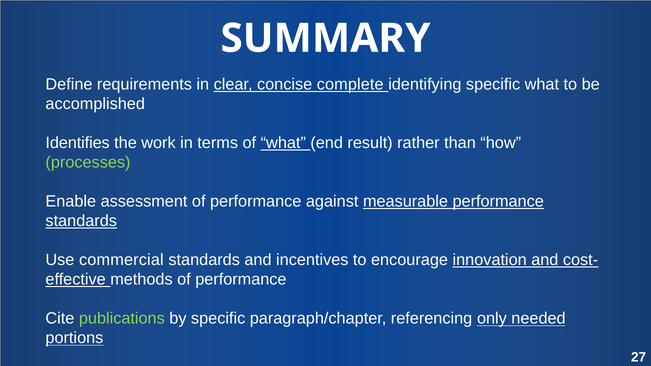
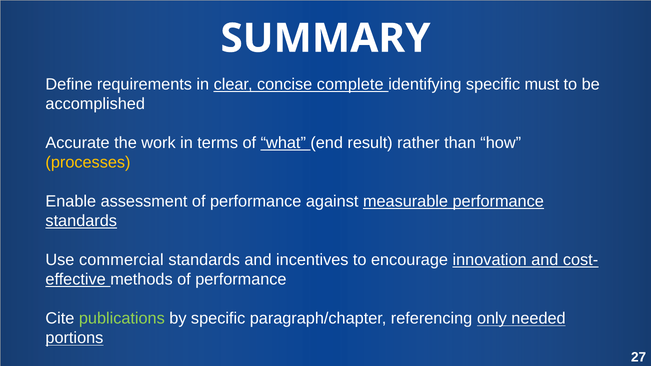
specific what: what -> must
Identifies: Identifies -> Accurate
processes colour: light green -> yellow
